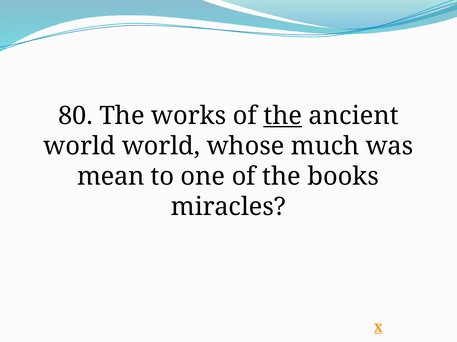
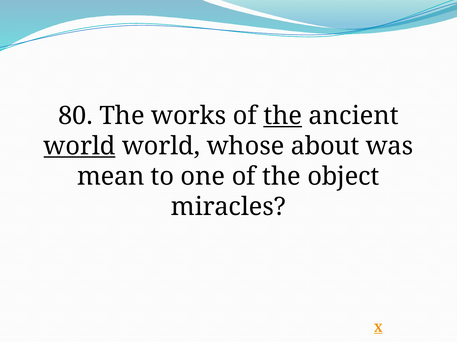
world at (80, 146) underline: none -> present
much: much -> about
books: books -> object
